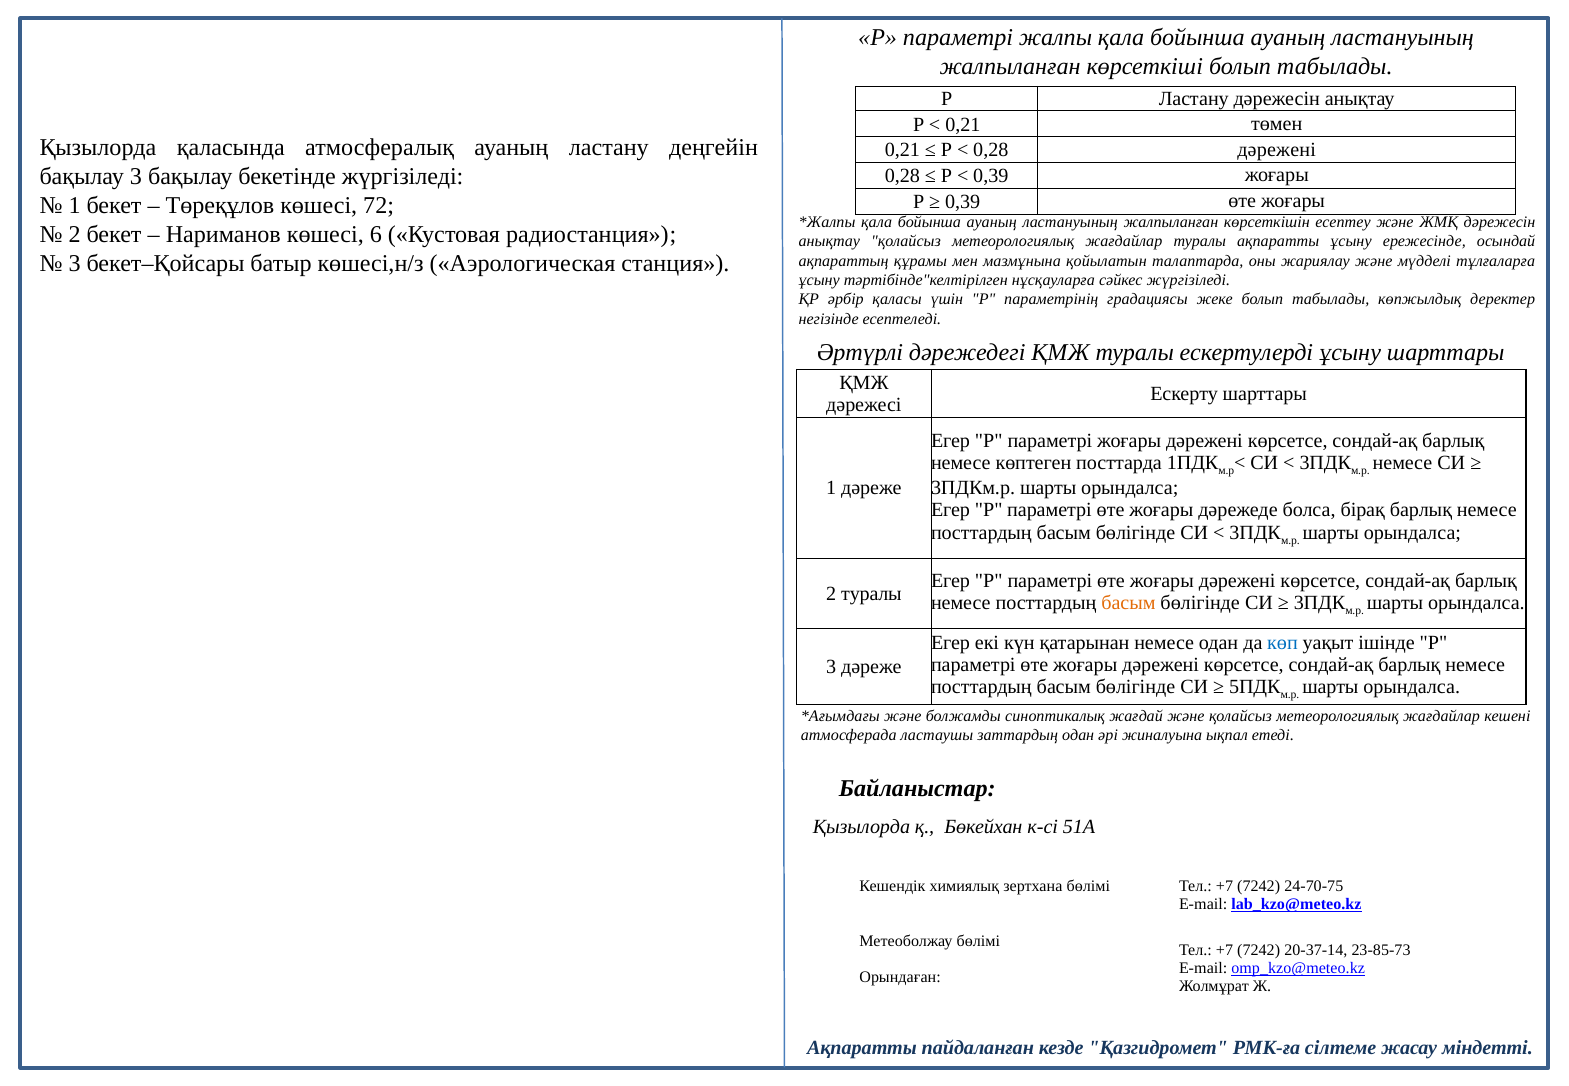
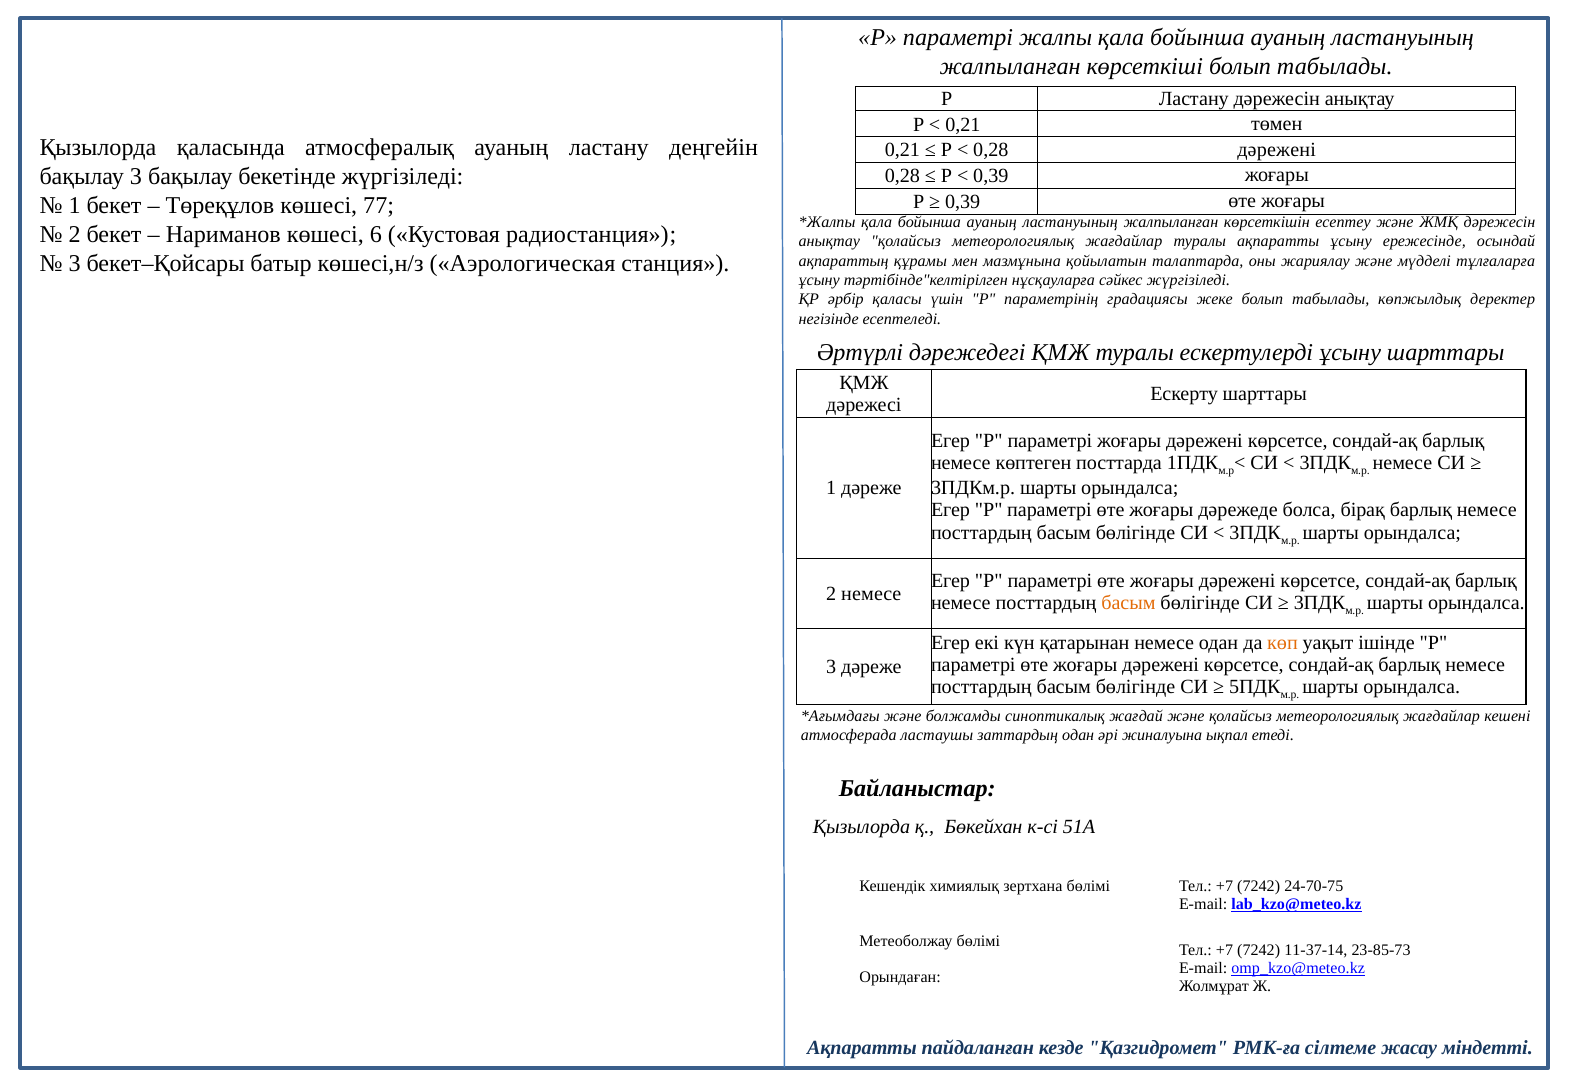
72: 72 -> 77
2 туралы: туралы -> немесе
көп colour: blue -> orange
20-37-14: 20-37-14 -> 11-37-14
